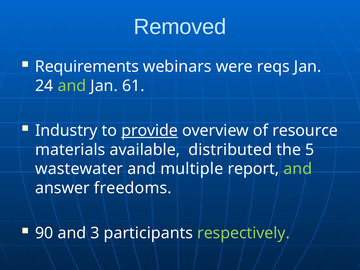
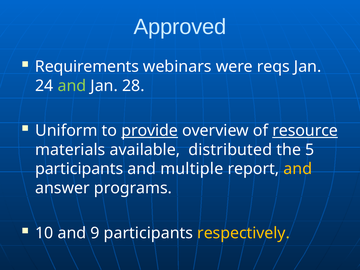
Removed: Removed -> Approved
61: 61 -> 28
Industry: Industry -> Uniform
resource underline: none -> present
wastewater at (79, 169): wastewater -> participants
and at (298, 169) colour: light green -> yellow
freedoms: freedoms -> programs
90: 90 -> 10
3: 3 -> 9
respectively colour: light green -> yellow
